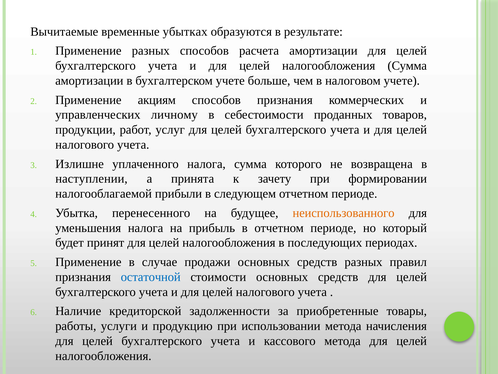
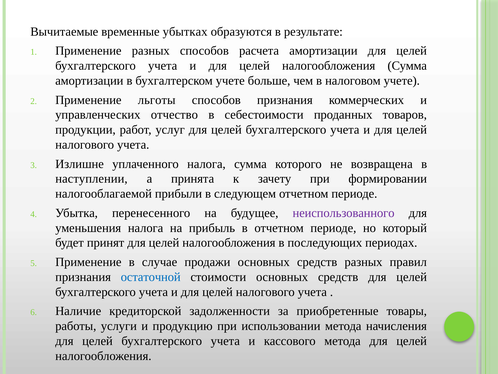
акциям: акциям -> льготы
личному: личному -> отчество
неиспользованного colour: orange -> purple
